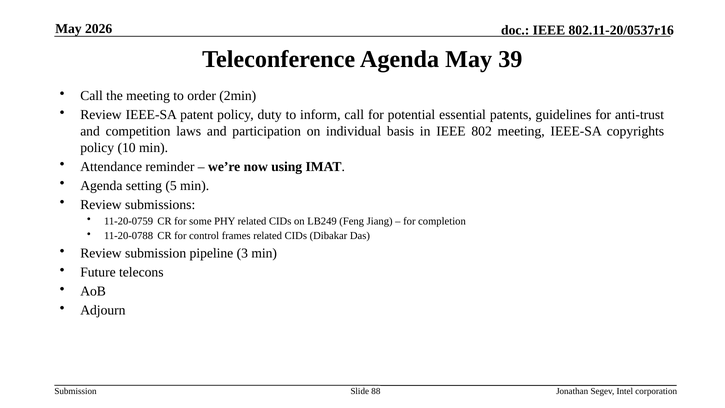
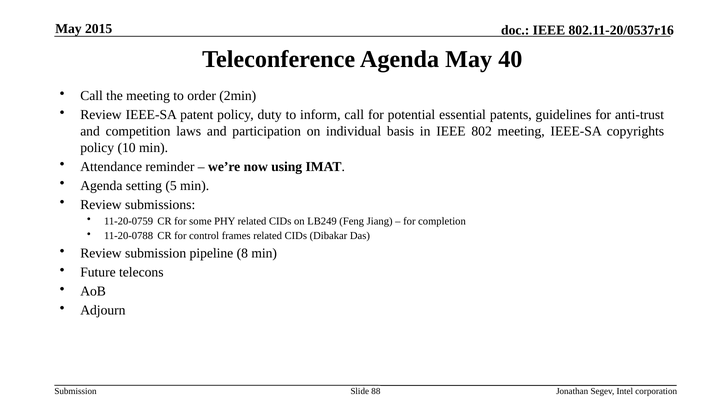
2026: 2026 -> 2015
39: 39 -> 40
3: 3 -> 8
